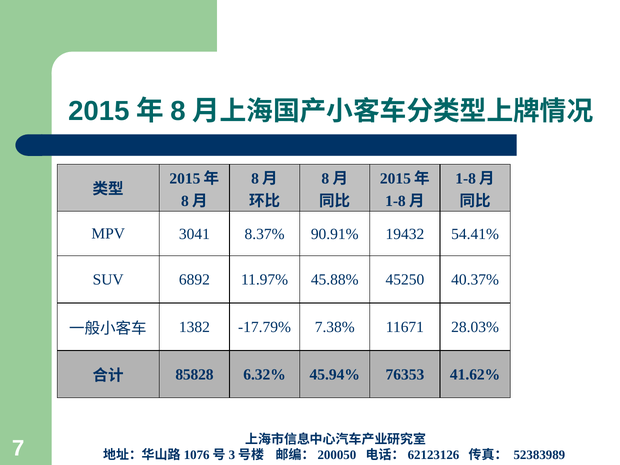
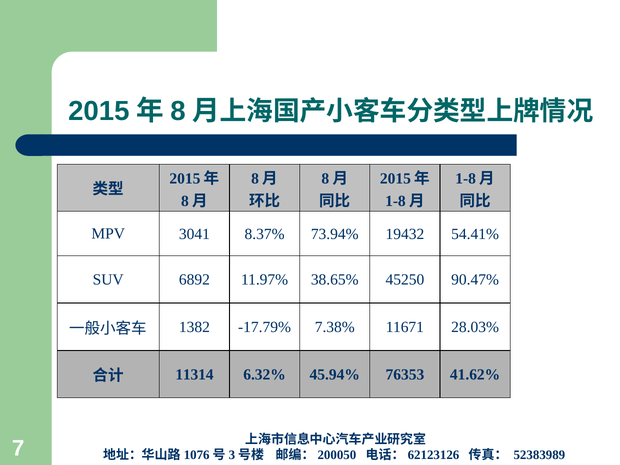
90.91%: 90.91% -> 73.94%
45.88%: 45.88% -> 38.65%
40.37%: 40.37% -> 90.47%
85828: 85828 -> 11314
